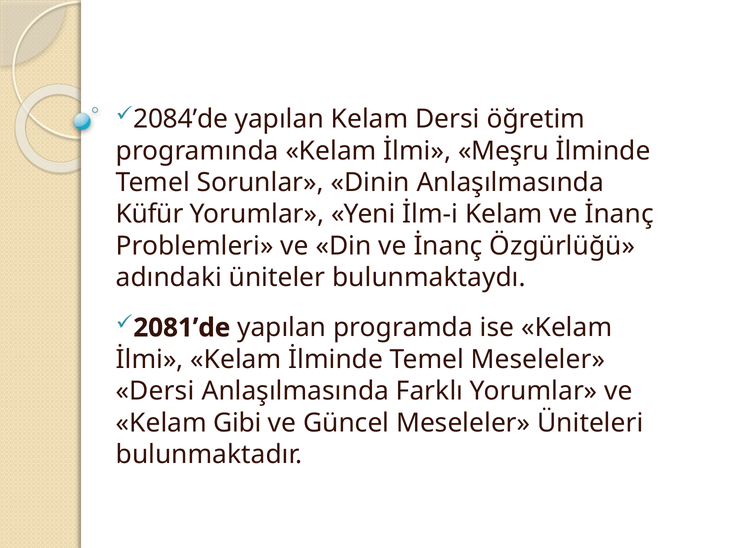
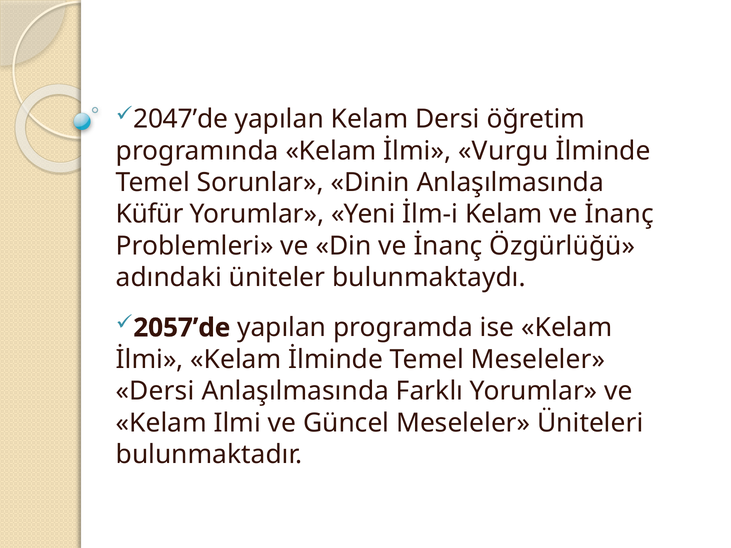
2084’de: 2084’de -> 2047’de
Meşru: Meşru -> Vurgu
2081’de: 2081’de -> 2057’de
Gibi: Gibi -> Ilmi
